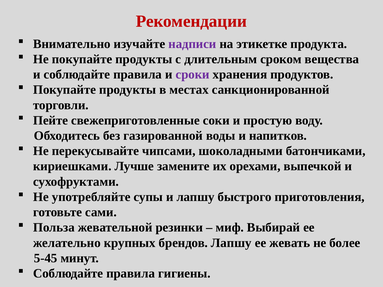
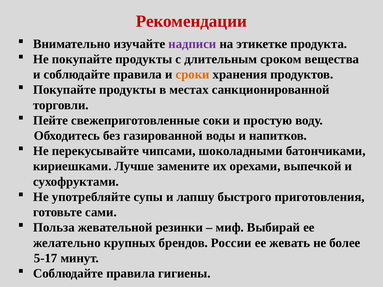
сроки colour: purple -> orange
брендов Лапшу: Лапшу -> России
5-45: 5-45 -> 5-17
